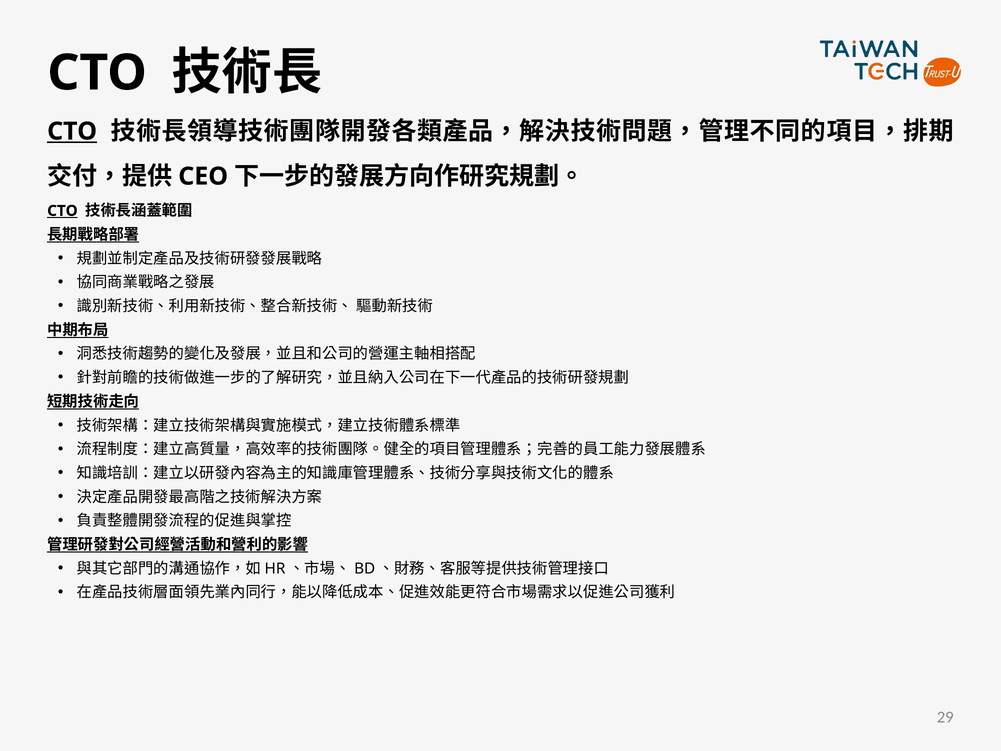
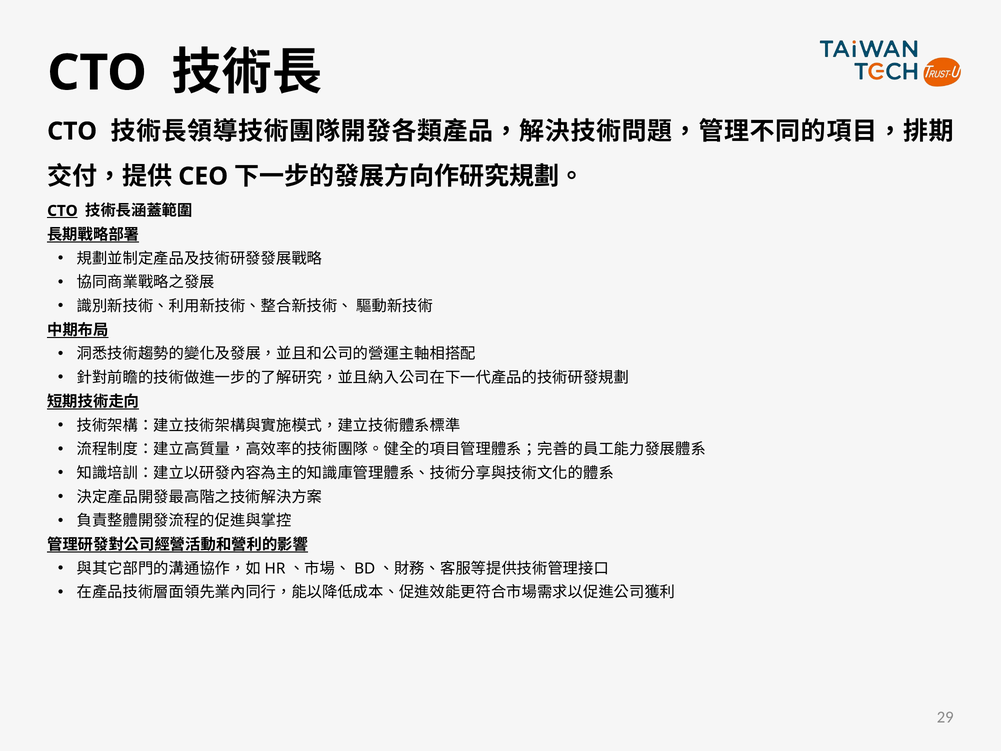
CTO at (72, 131) underline: present -> none
